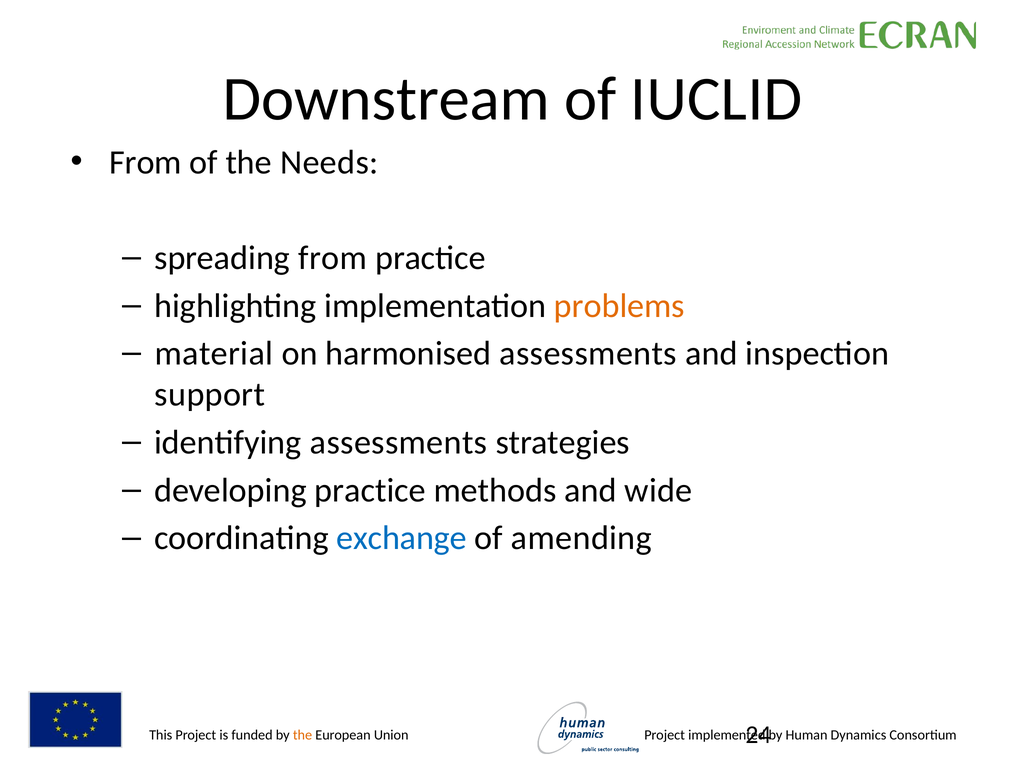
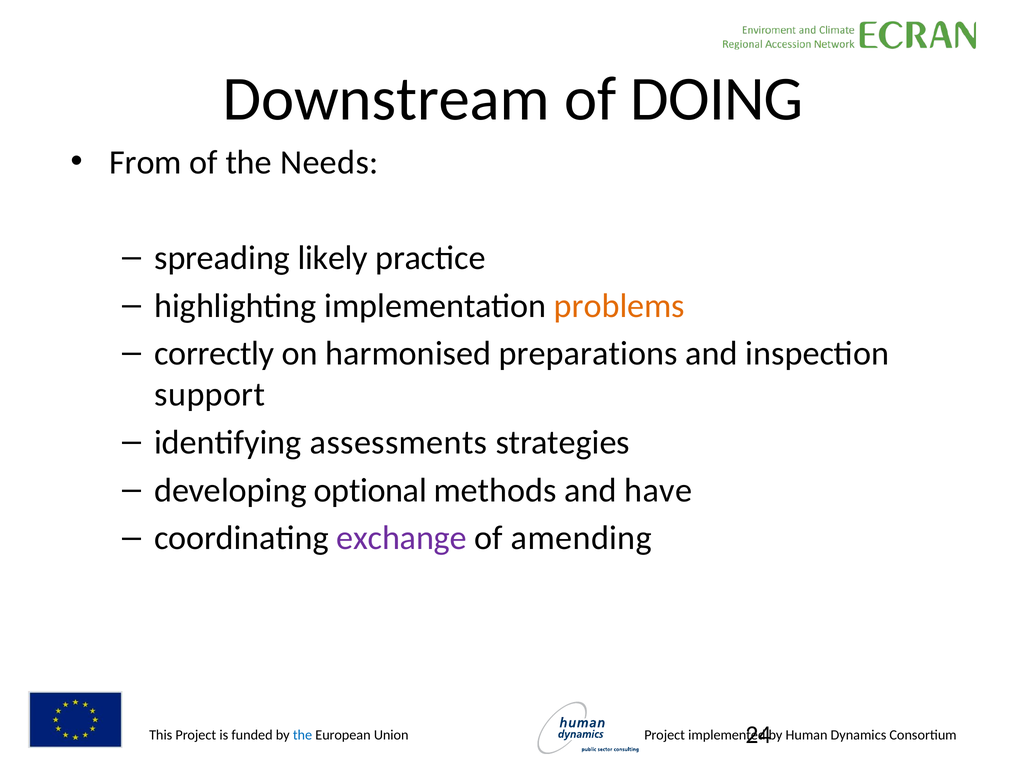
IUCLID: IUCLID -> DOING
spreading from: from -> likely
material: material -> correctly
harmonised assessments: assessments -> preparations
developing practice: practice -> optional
wide: wide -> have
exchange colour: blue -> purple
the at (303, 736) colour: orange -> blue
